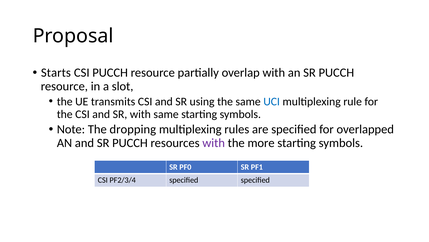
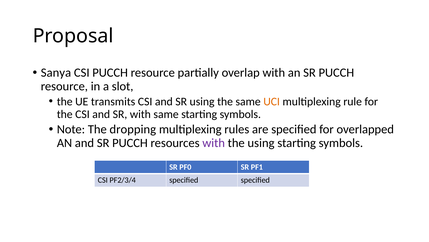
Starts: Starts -> Sanya
UCI colour: blue -> orange
the more: more -> using
